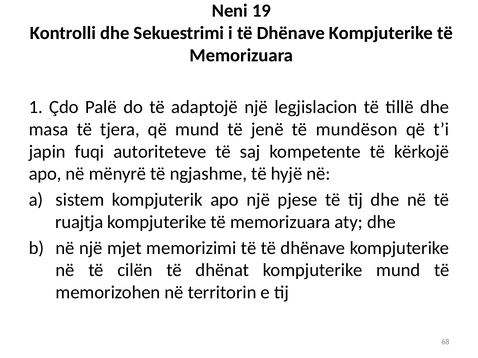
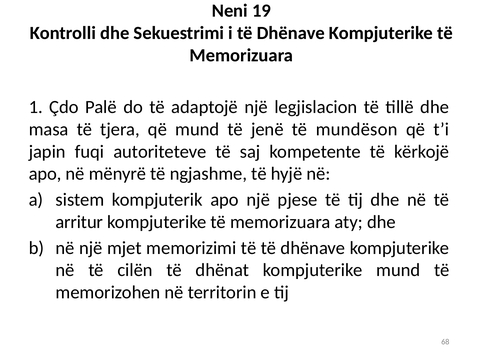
ruajtja: ruajtja -> arritur
